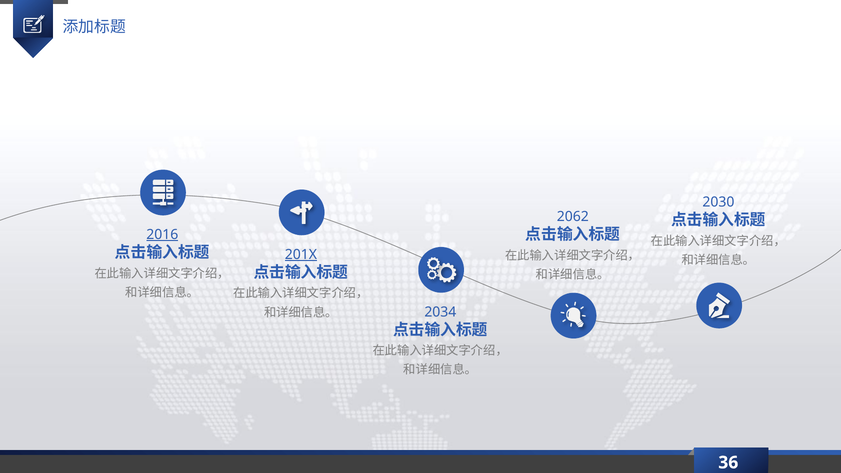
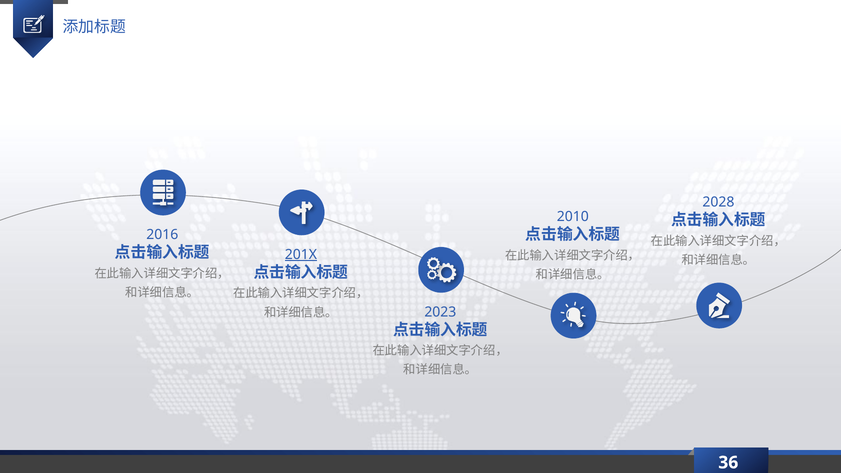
2030: 2030 -> 2028
2062: 2062 -> 2010
2016 underline: present -> none
2034: 2034 -> 2023
